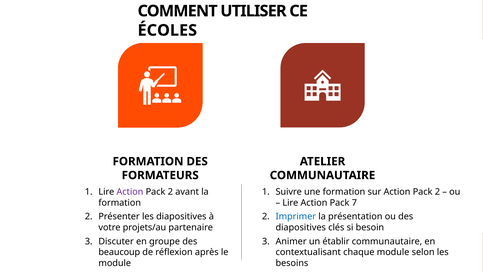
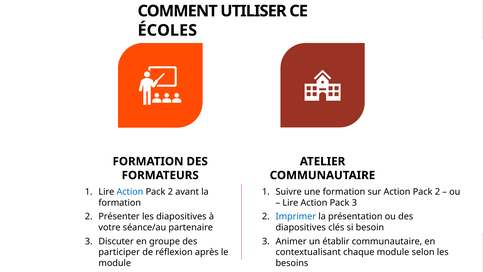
Action at (130, 192) colour: purple -> blue
Pack 7: 7 -> 3
projets/au: projets/au -> séance/au
beaucoup: beaucoup -> participer
